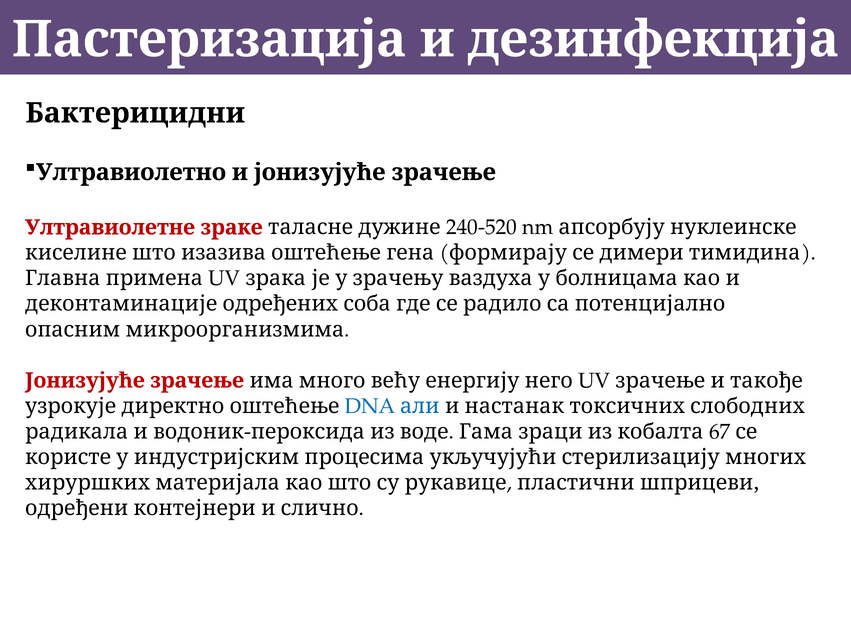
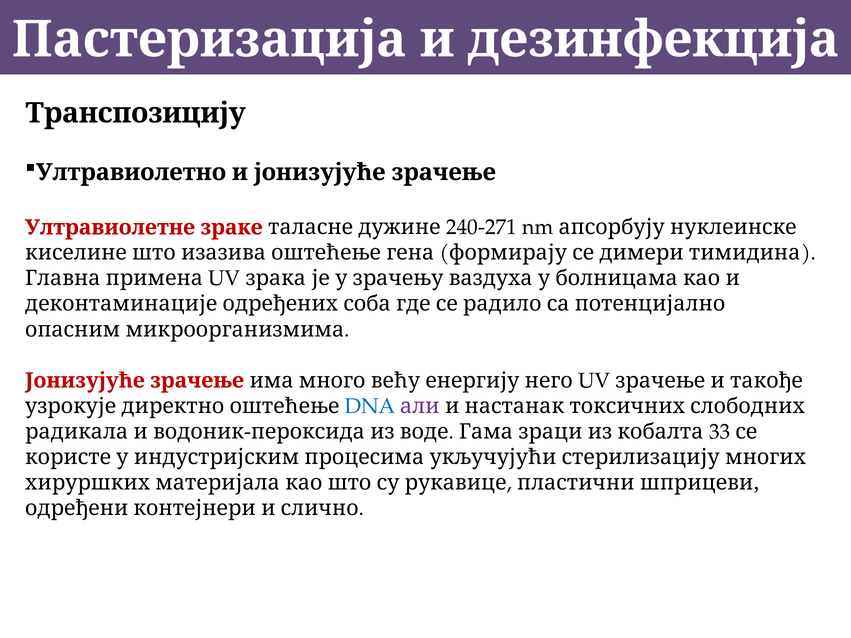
Бактерицидни: Бактерицидни -> Транспозицију
240-520: 240-520 -> 240-271
али colour: blue -> purple
67: 67 -> 33
